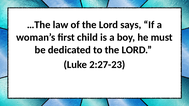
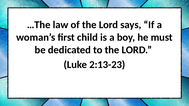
2:27-23: 2:27-23 -> 2:13-23
